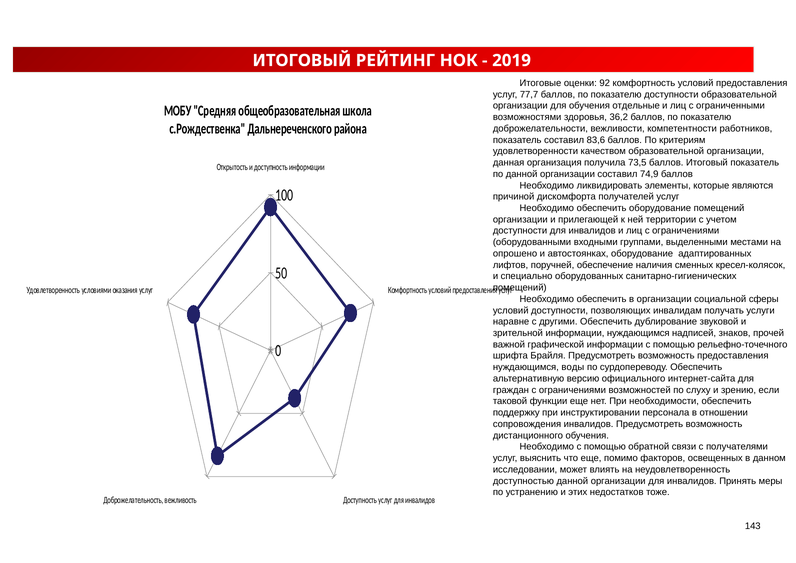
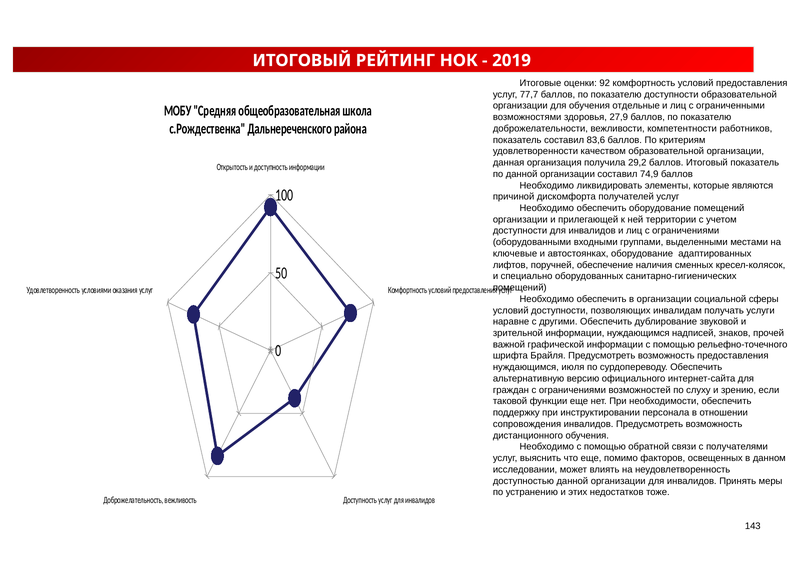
36,2: 36,2 -> 27,9
73,5: 73,5 -> 29,2
опрошено: опрошено -> ключевые
воды: воды -> июля
